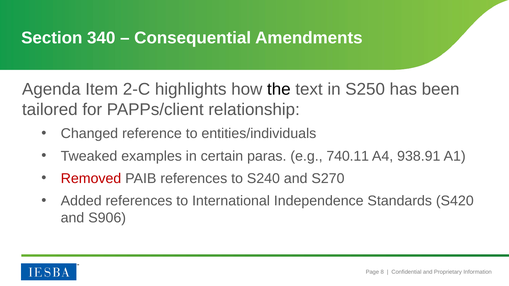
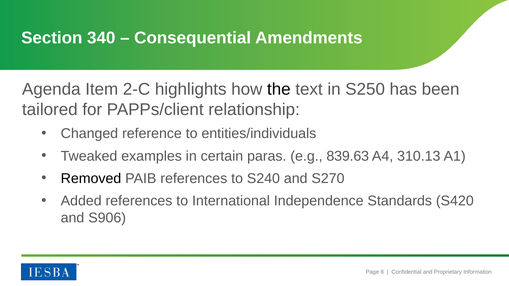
740.11: 740.11 -> 839.63
938.91: 938.91 -> 310.13
Removed colour: red -> black
